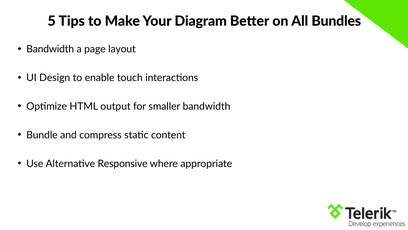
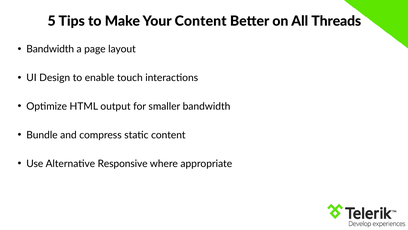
Your Diagram: Diagram -> Content
Bundles: Bundles -> Threads
